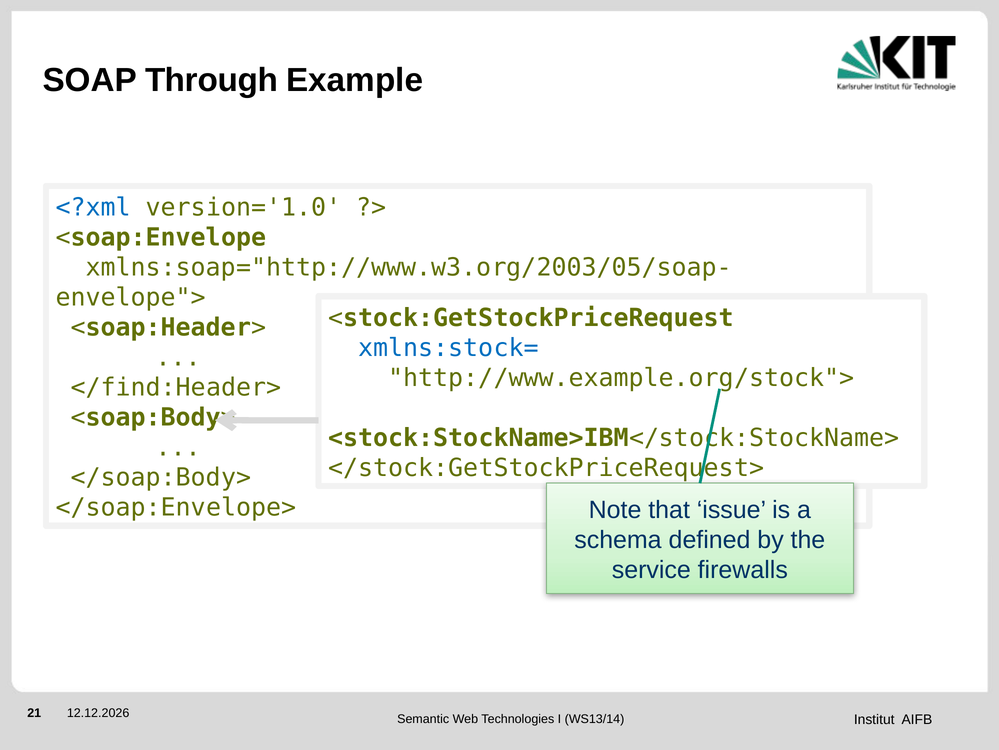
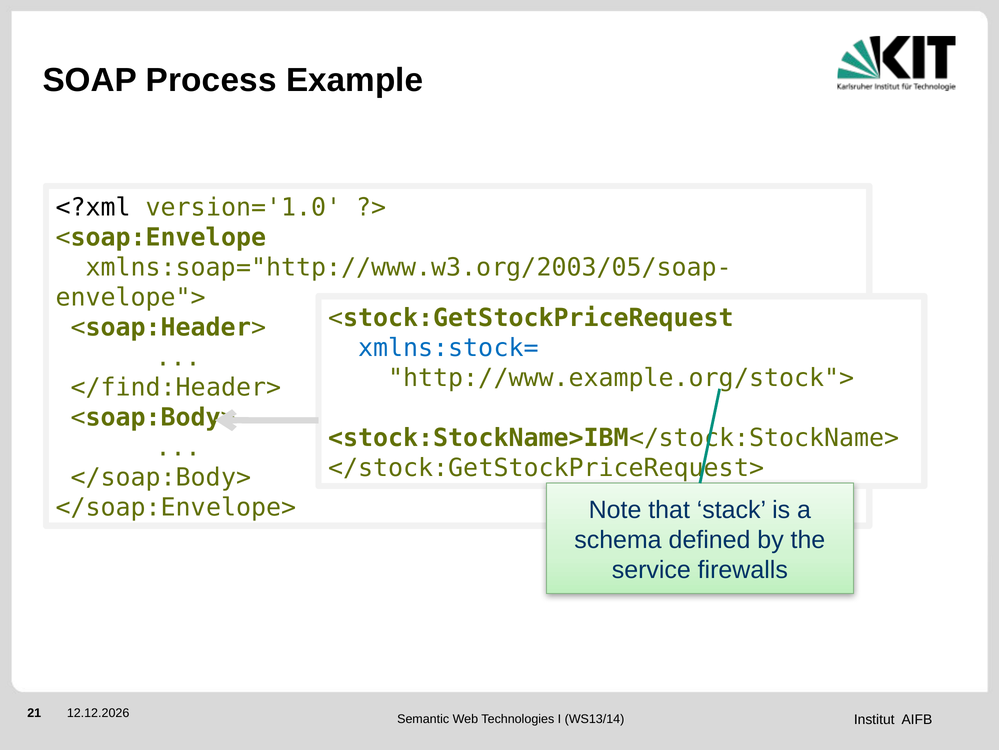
Through: Through -> Process
<?xml colour: blue -> black
issue: issue -> stack
